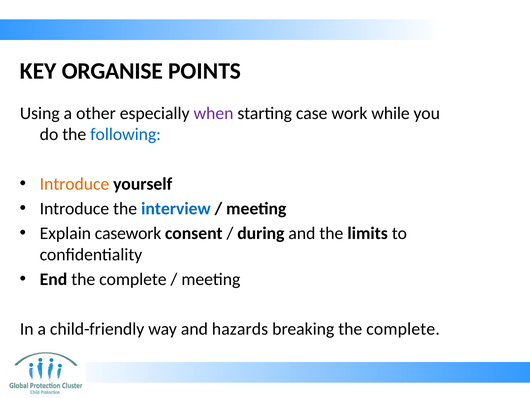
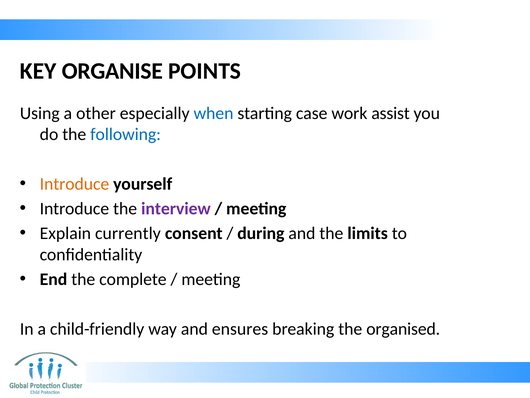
when colour: purple -> blue
while: while -> assist
interview colour: blue -> purple
casework: casework -> currently
hazards: hazards -> ensures
breaking the complete: complete -> organised
